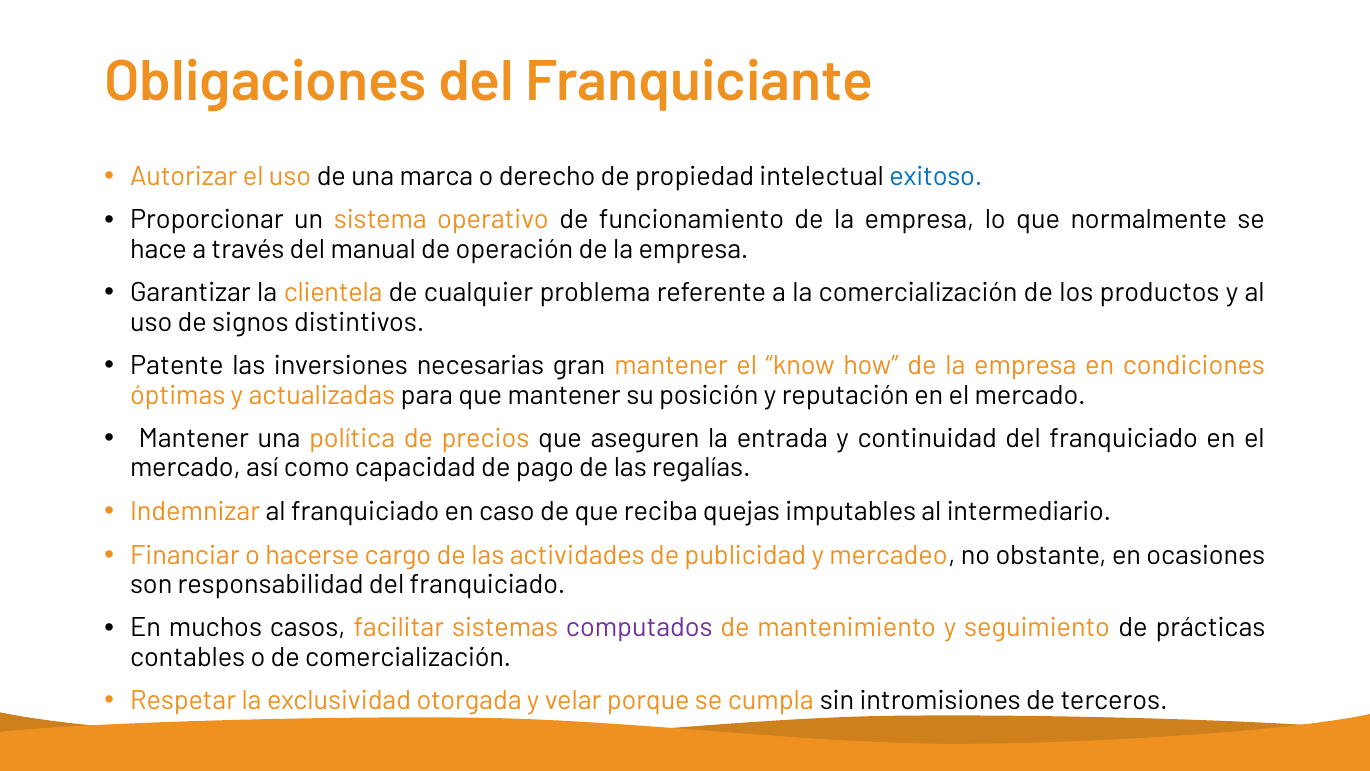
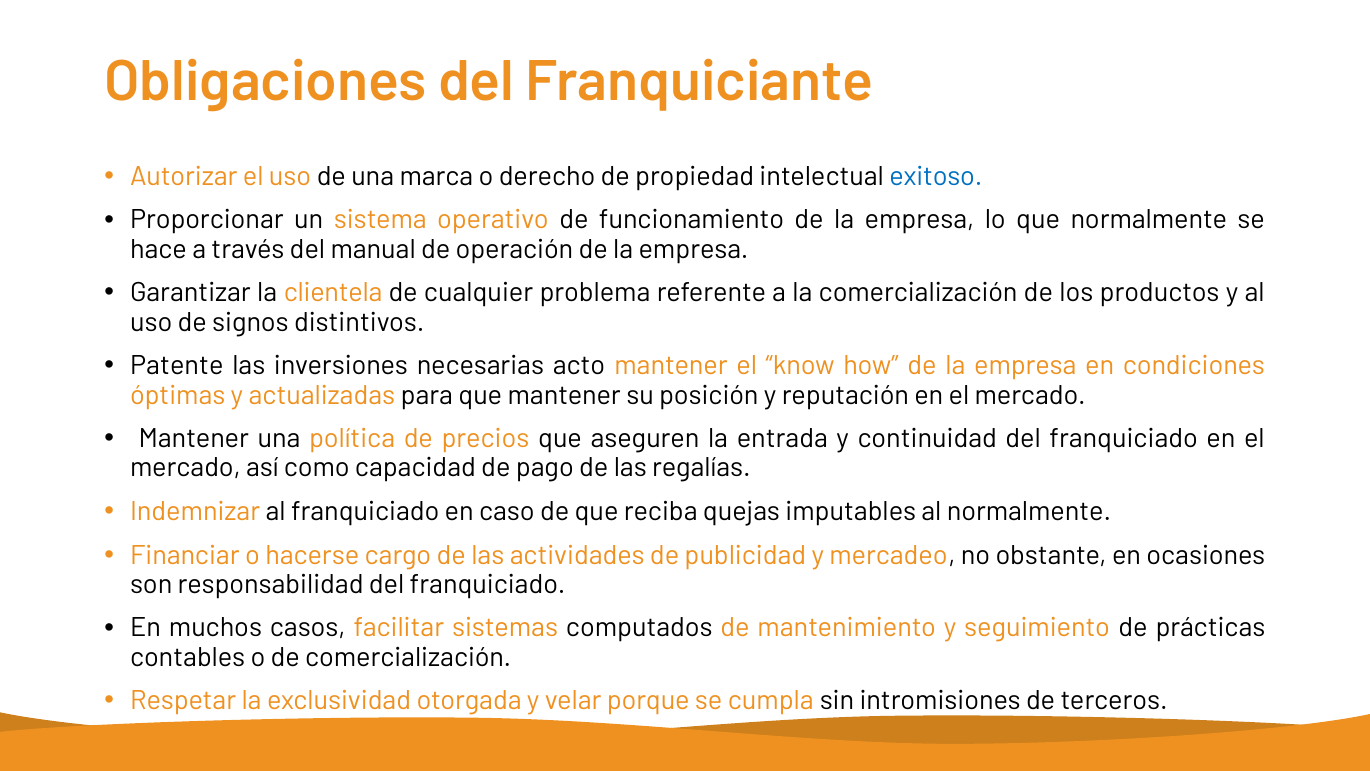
gran: gran -> acto
al intermediario: intermediario -> normalmente
computados colour: purple -> black
